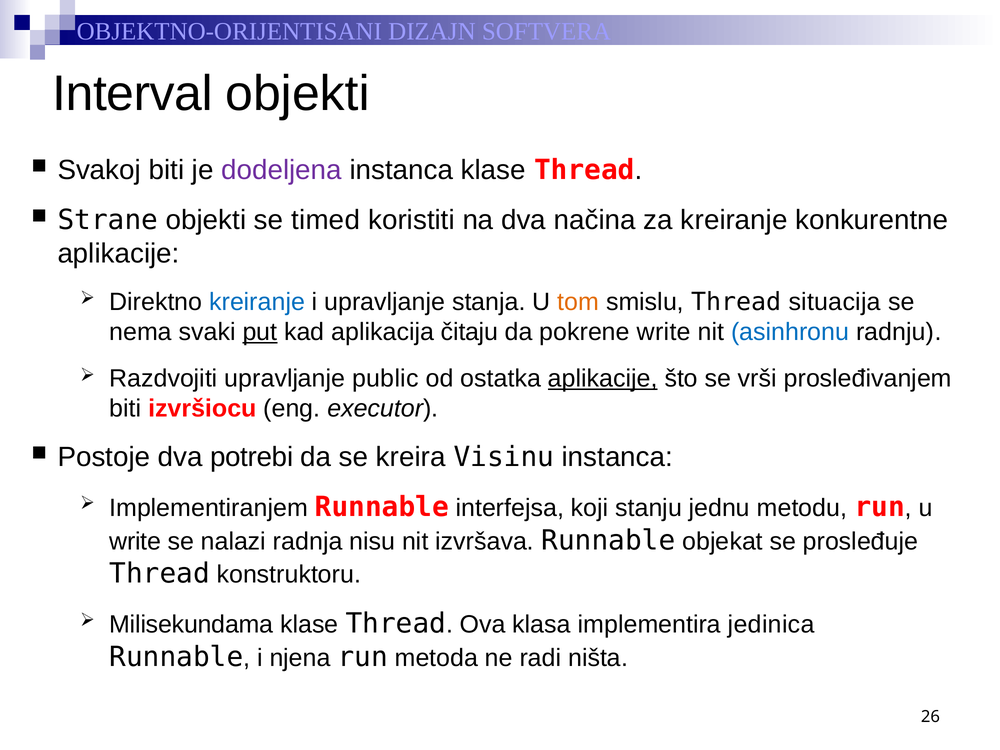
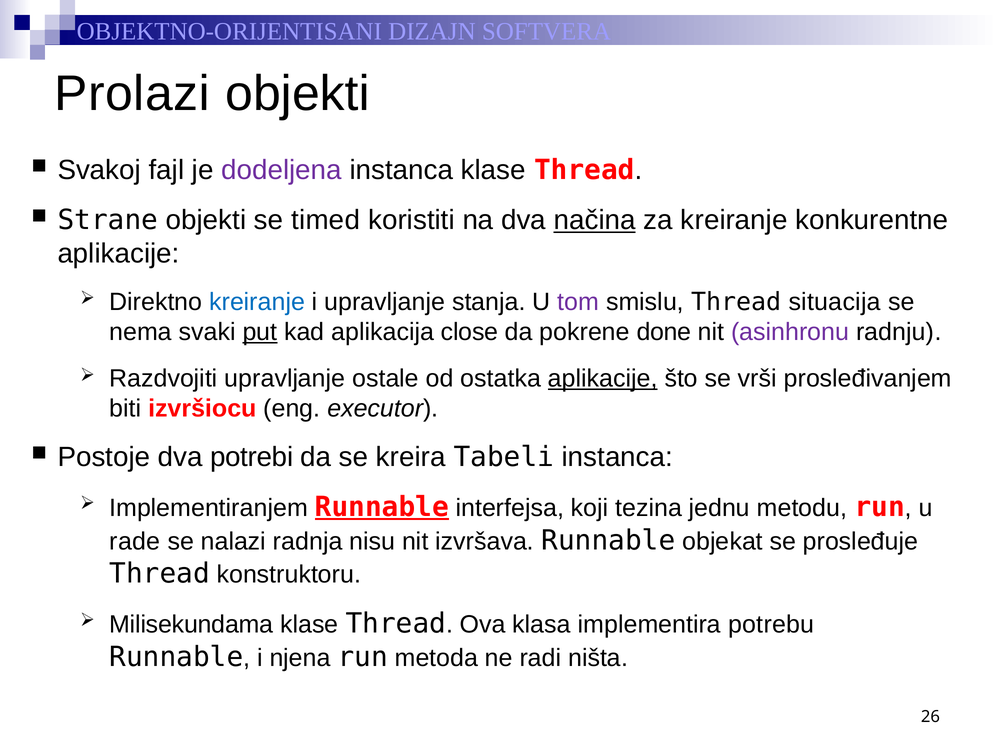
Interval: Interval -> Prolazi
Svakoj biti: biti -> fajl
načina underline: none -> present
tom colour: orange -> purple
čitaju: čitaju -> close
pokrene write: write -> done
asinhronu colour: blue -> purple
public: public -> ostale
Visinu: Visinu -> Tabeli
Runnable at (382, 507) underline: none -> present
stanju: stanju -> tezina
write at (135, 541): write -> rade
jedinica: jedinica -> potrebu
